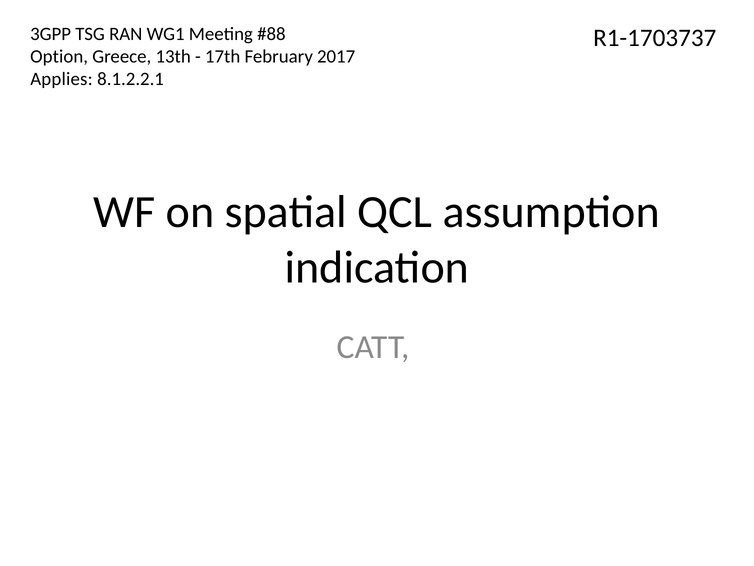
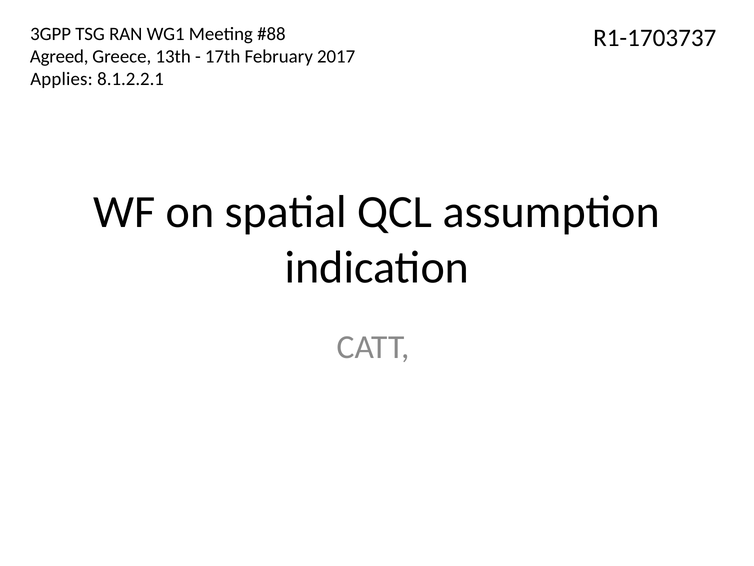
Option: Option -> Agreed
